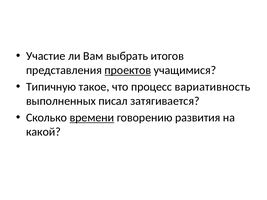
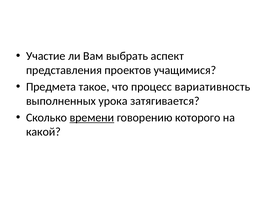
итогов: итогов -> аспект
проектов underline: present -> none
Типичную: Типичную -> Предмета
писал: писал -> урока
развития: развития -> которого
